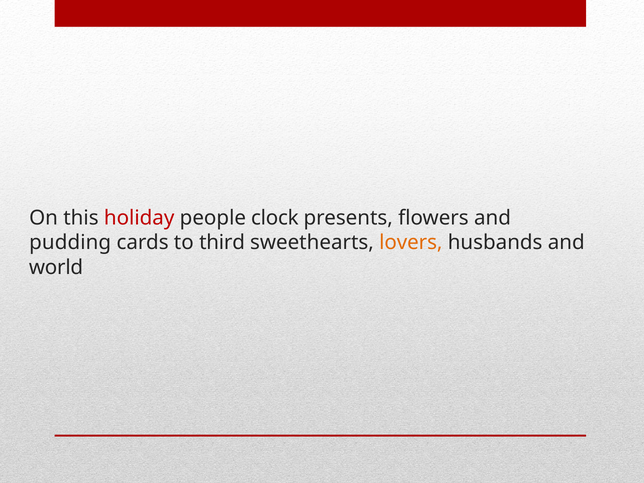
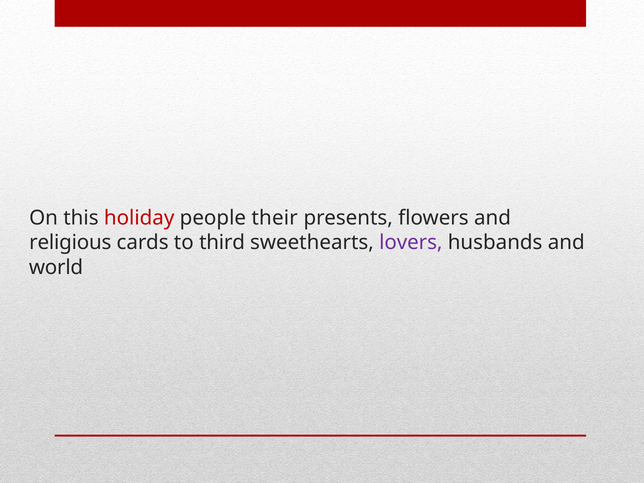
clock: clock -> their
pudding: pudding -> religious
lovers colour: orange -> purple
